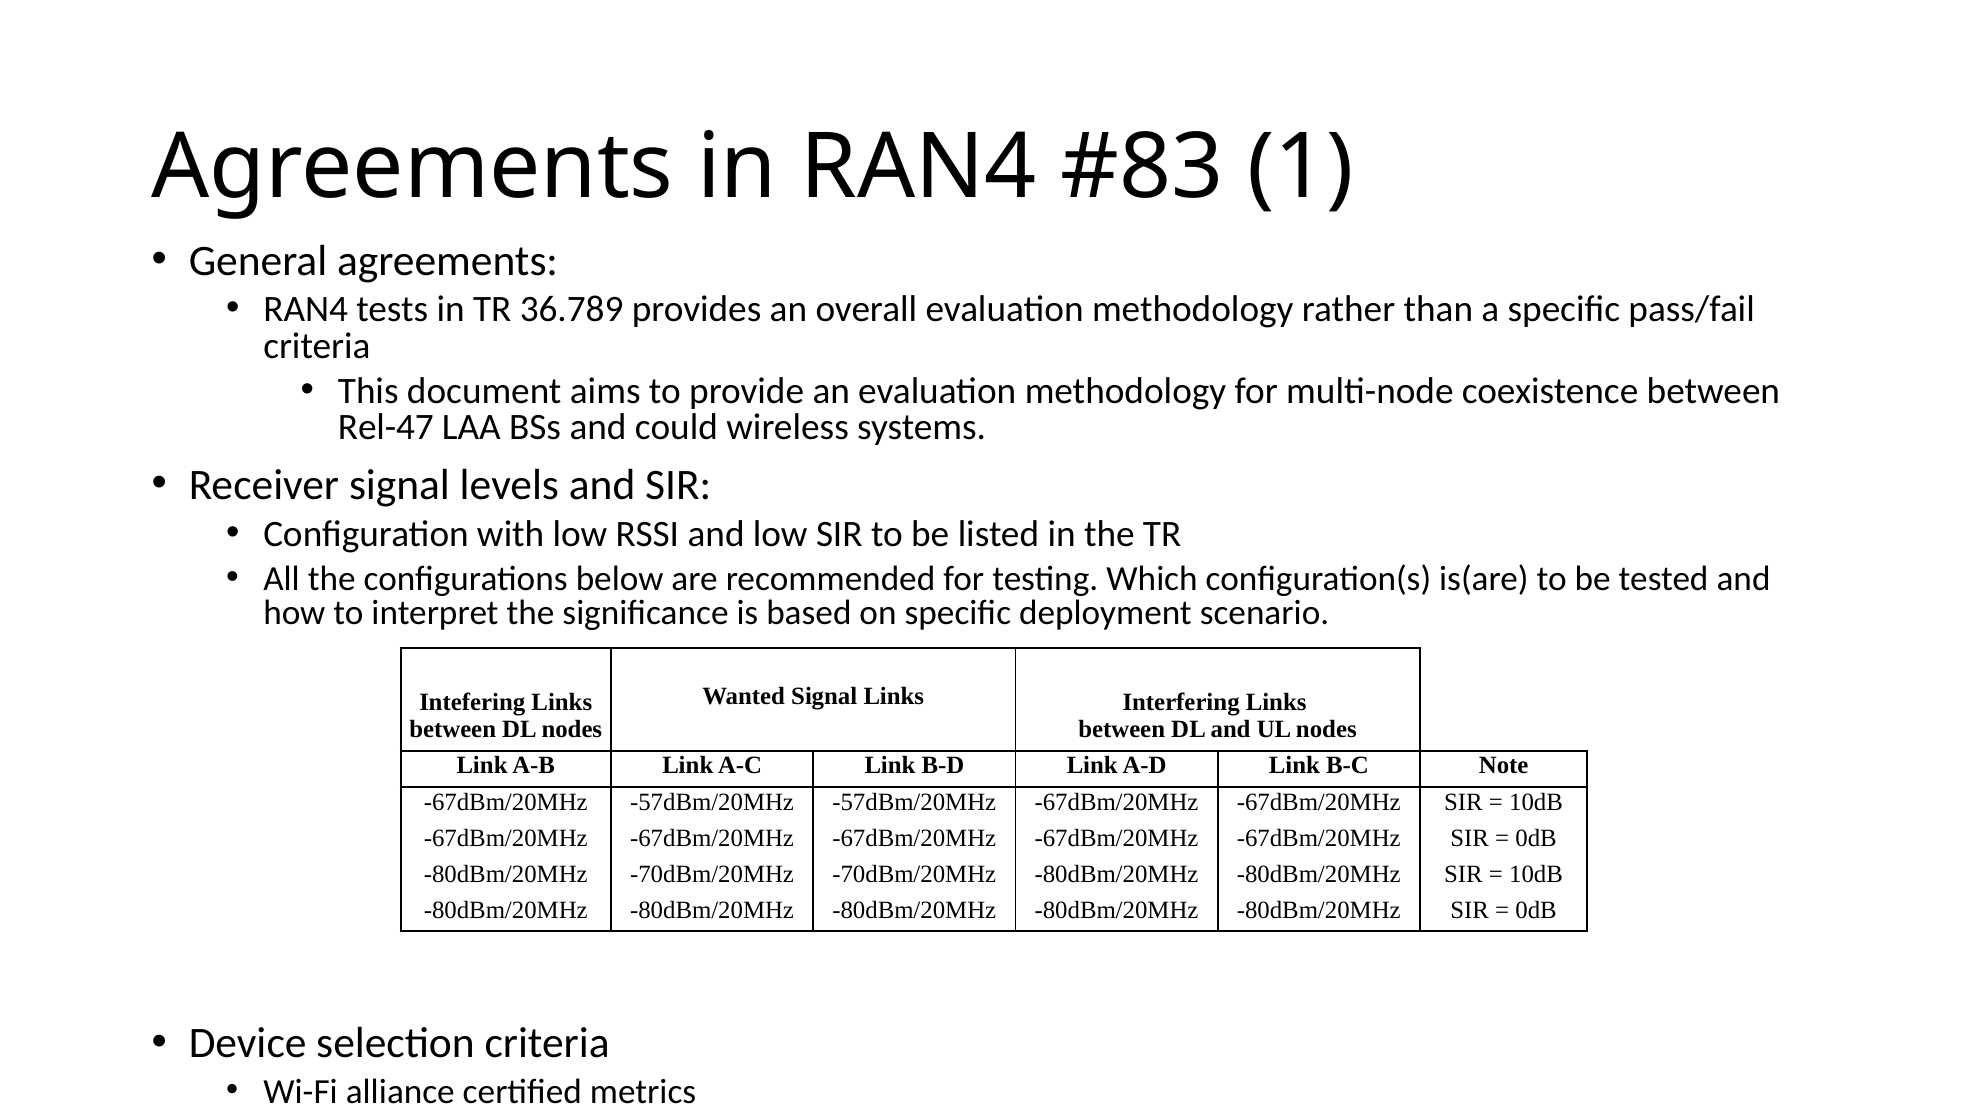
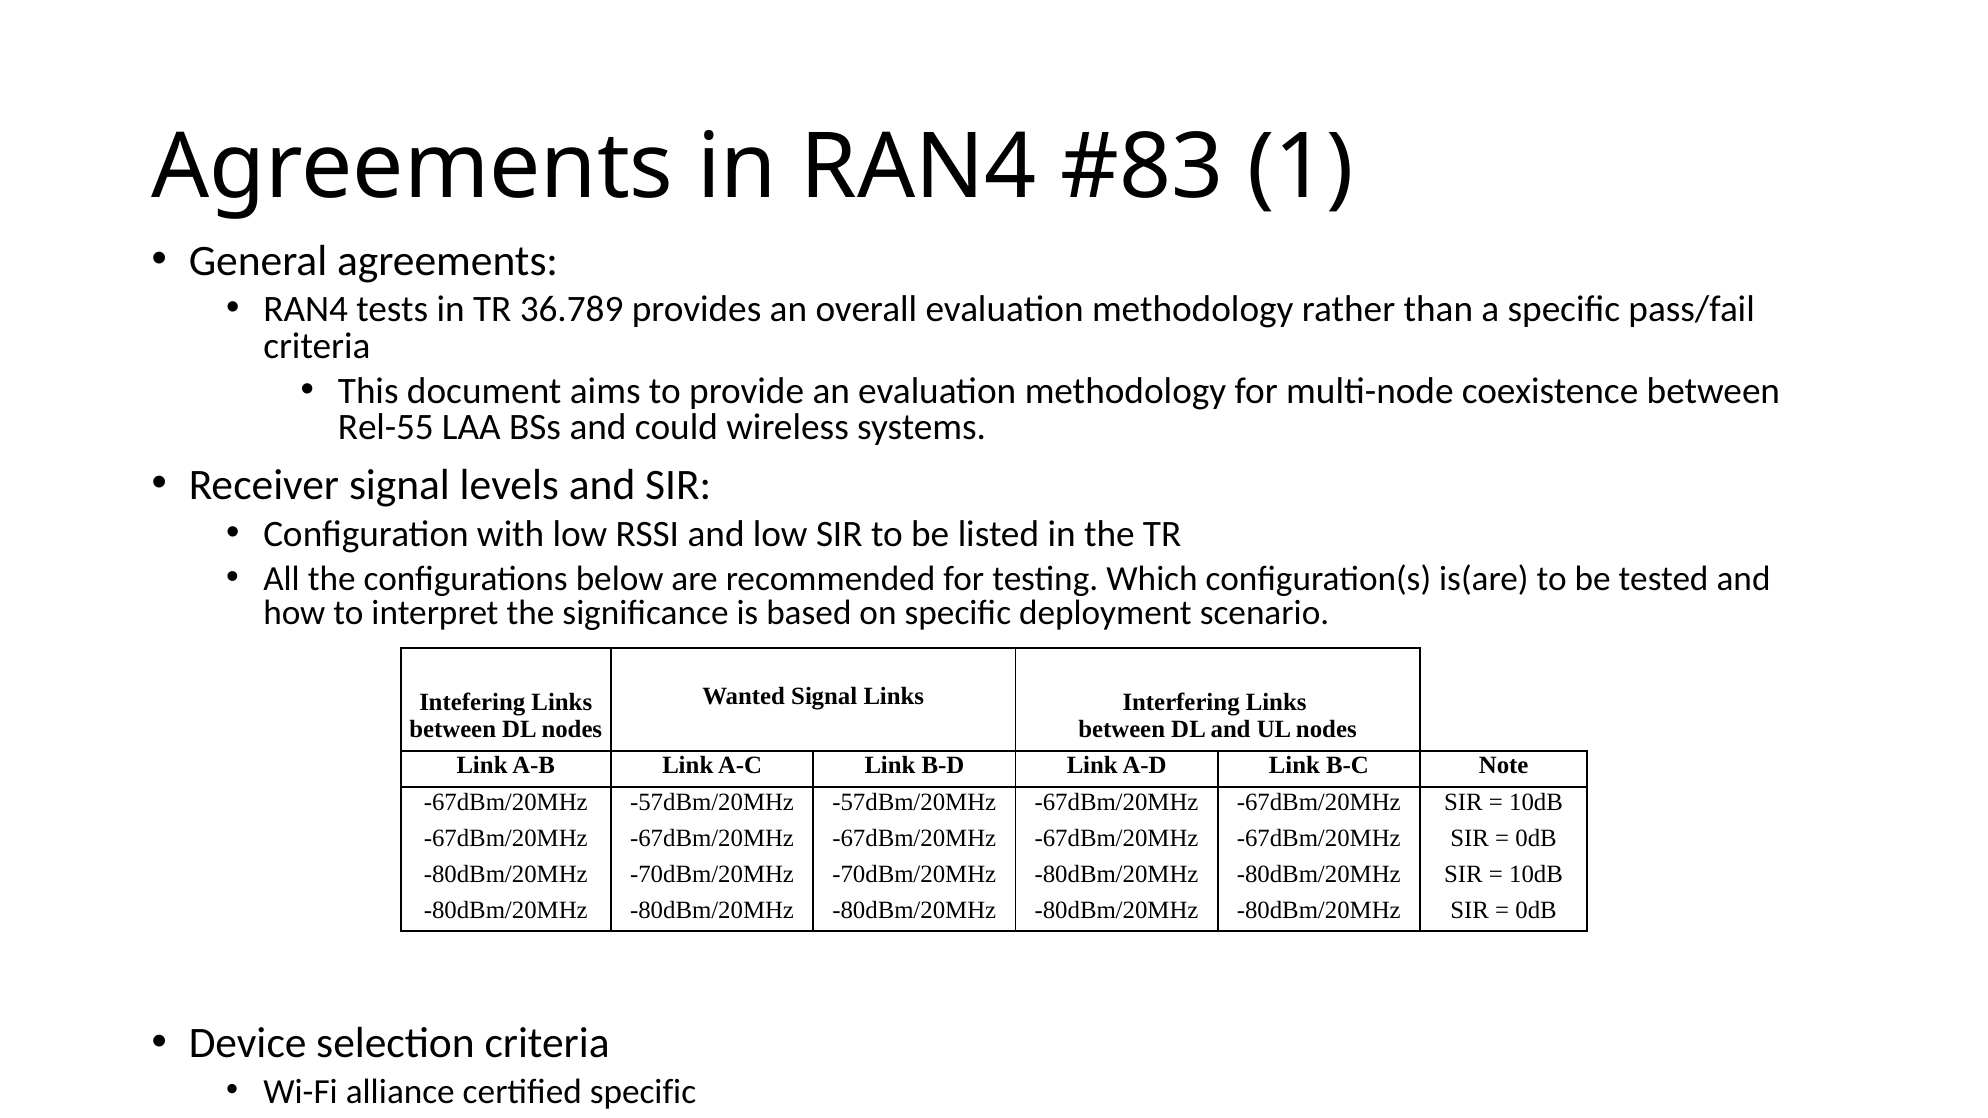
Rel-47: Rel-47 -> Rel-55
certified metrics: metrics -> specific
